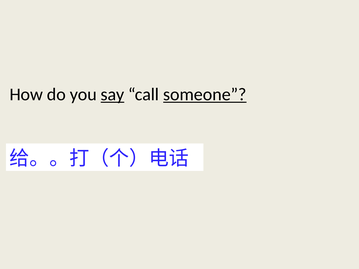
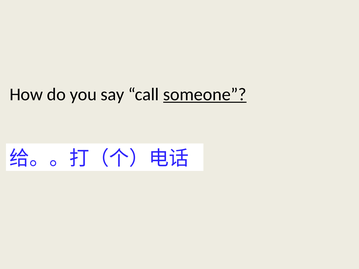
say underline: present -> none
